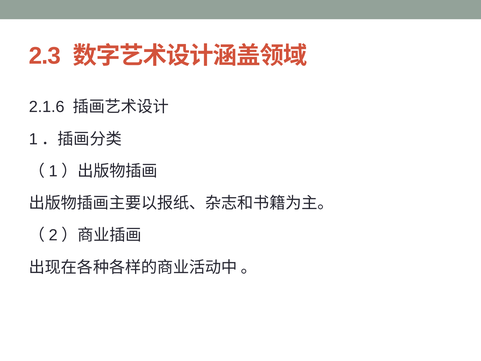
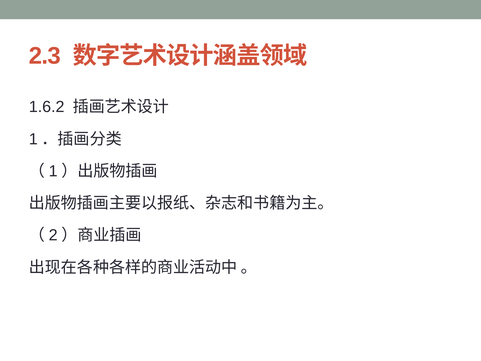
2.1.6: 2.1.6 -> 1.6.2
